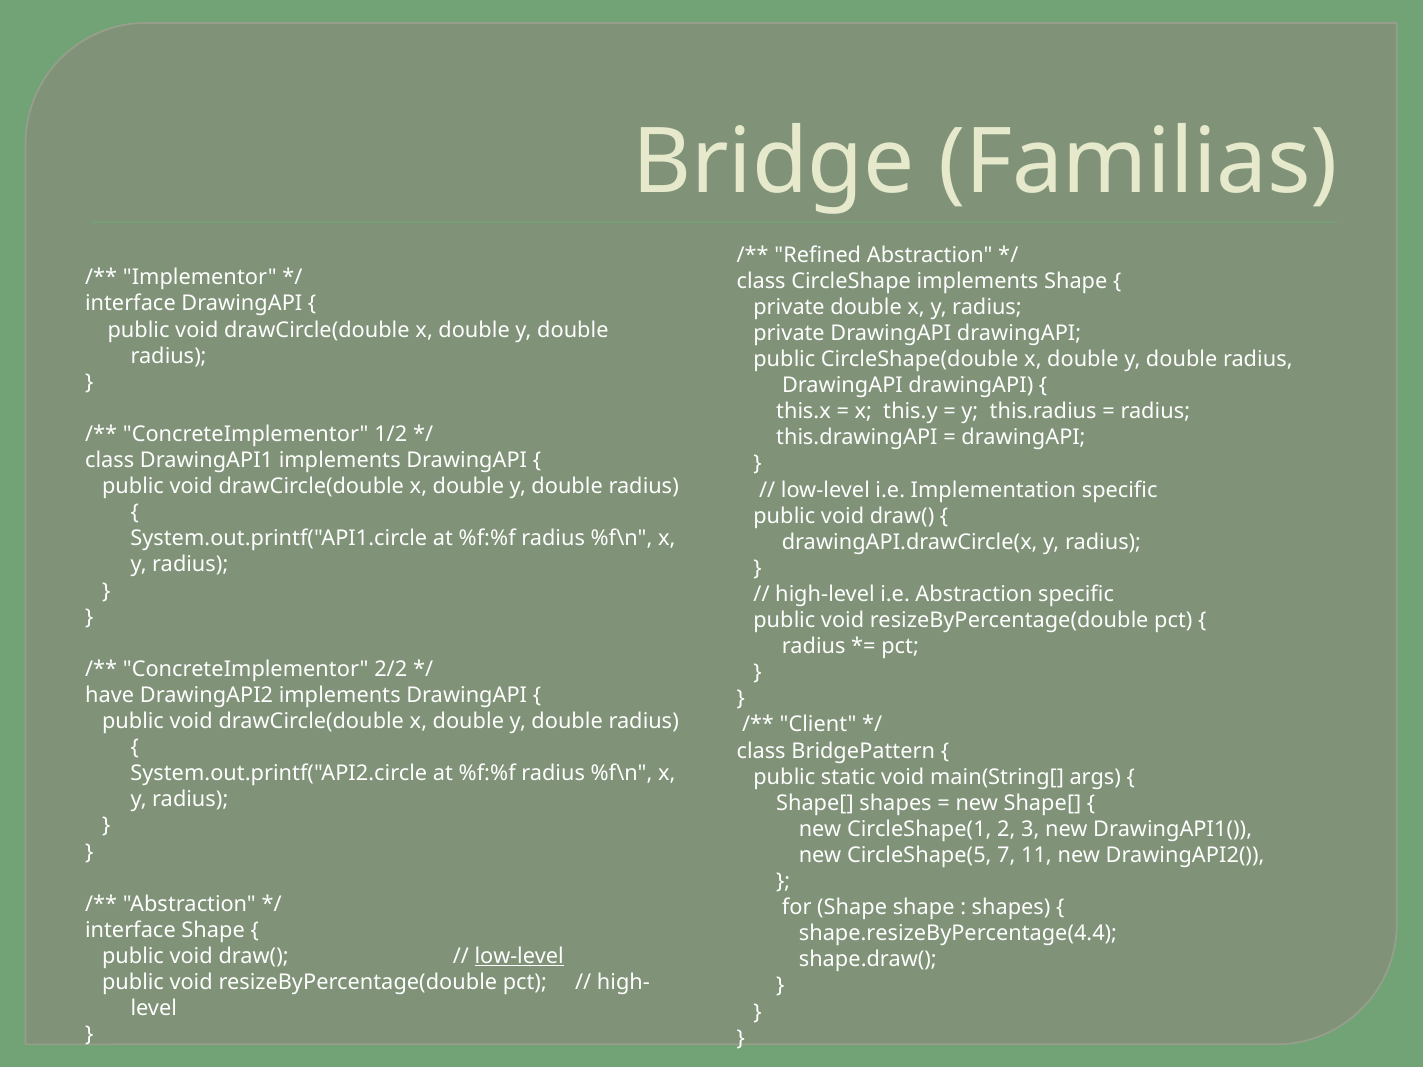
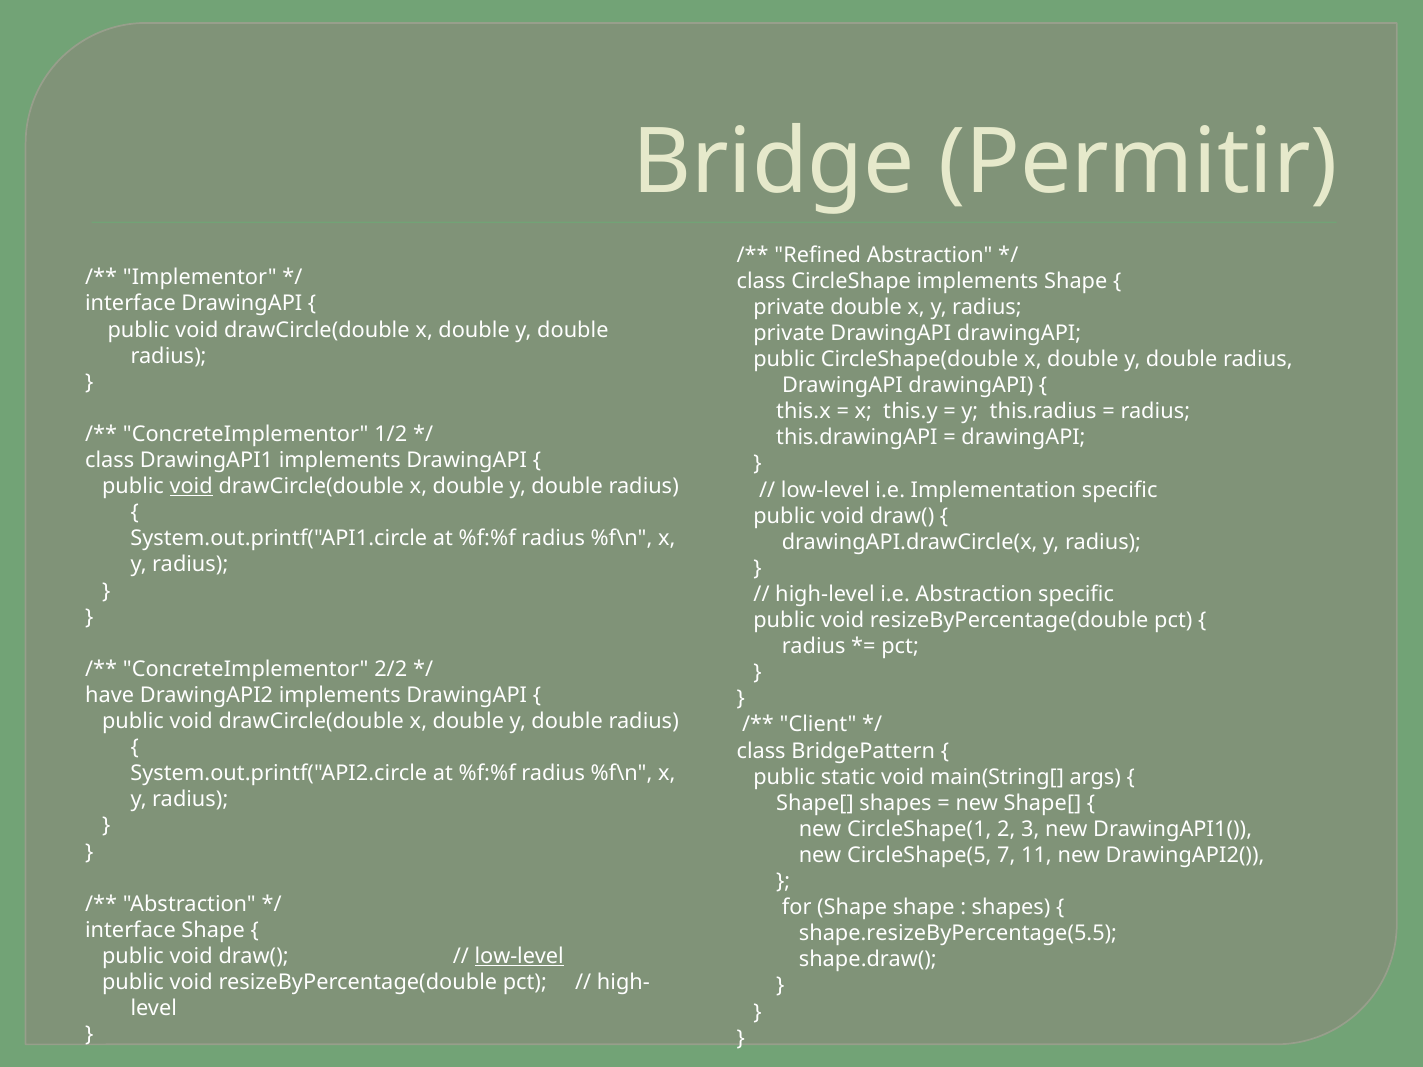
Familias: Familias -> Permitir
void at (191, 487) underline: none -> present
shape.resizeByPercentage(4.4: shape.resizeByPercentage(4.4 -> shape.resizeByPercentage(5.5
